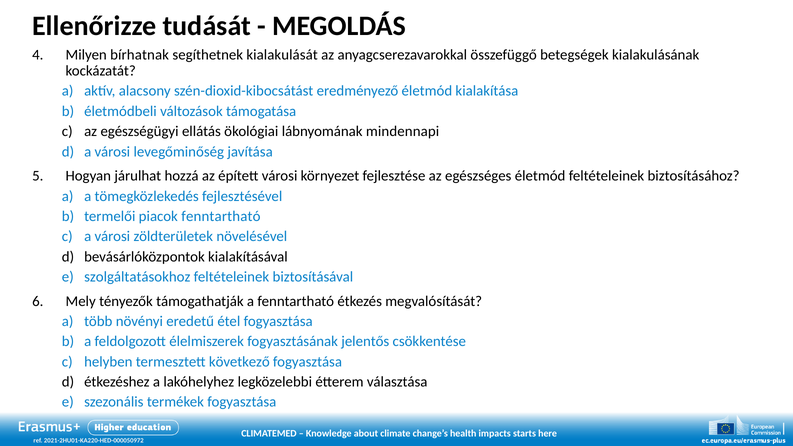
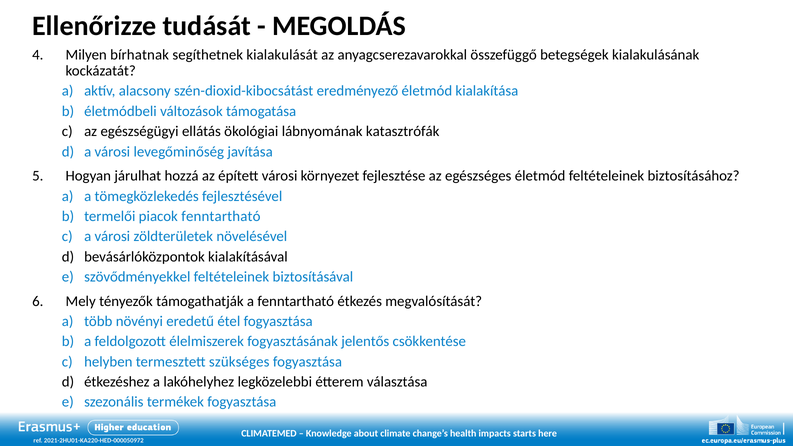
mindennapi: mindennapi -> katasztrófák
szolgáltatásokhoz: szolgáltatásokhoz -> szövődményekkel
következő: következő -> szükséges
